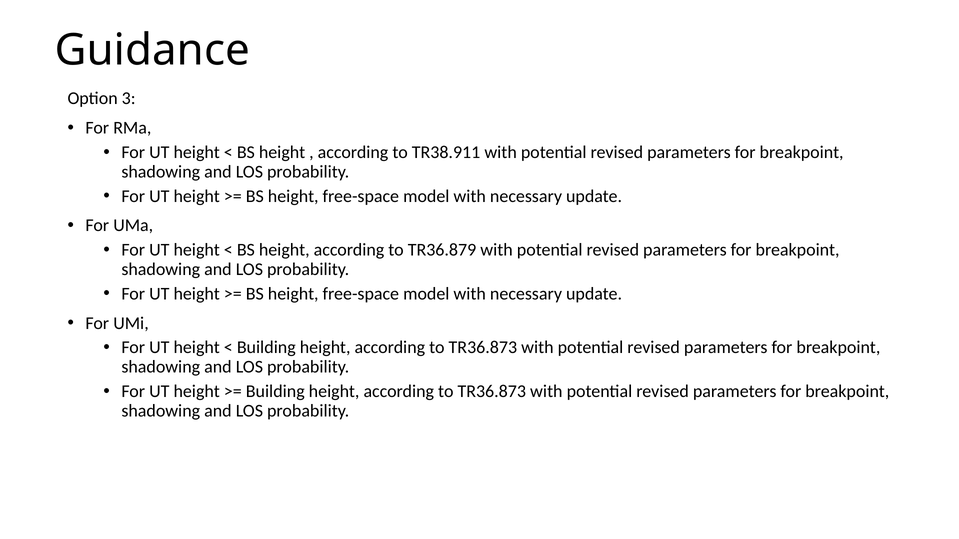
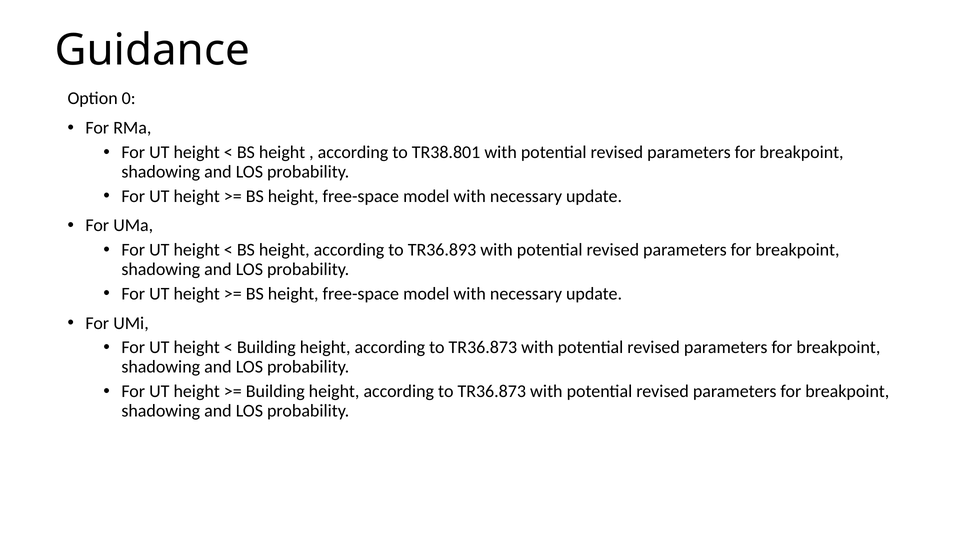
3: 3 -> 0
TR38.911: TR38.911 -> TR38.801
TR36.879: TR36.879 -> TR36.893
